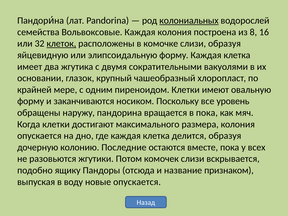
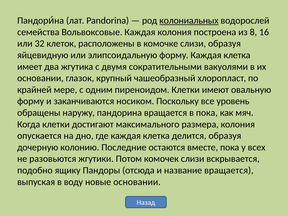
клеток underline: present -> none
название признаком: признаком -> вращается
новые опускается: опускается -> основании
